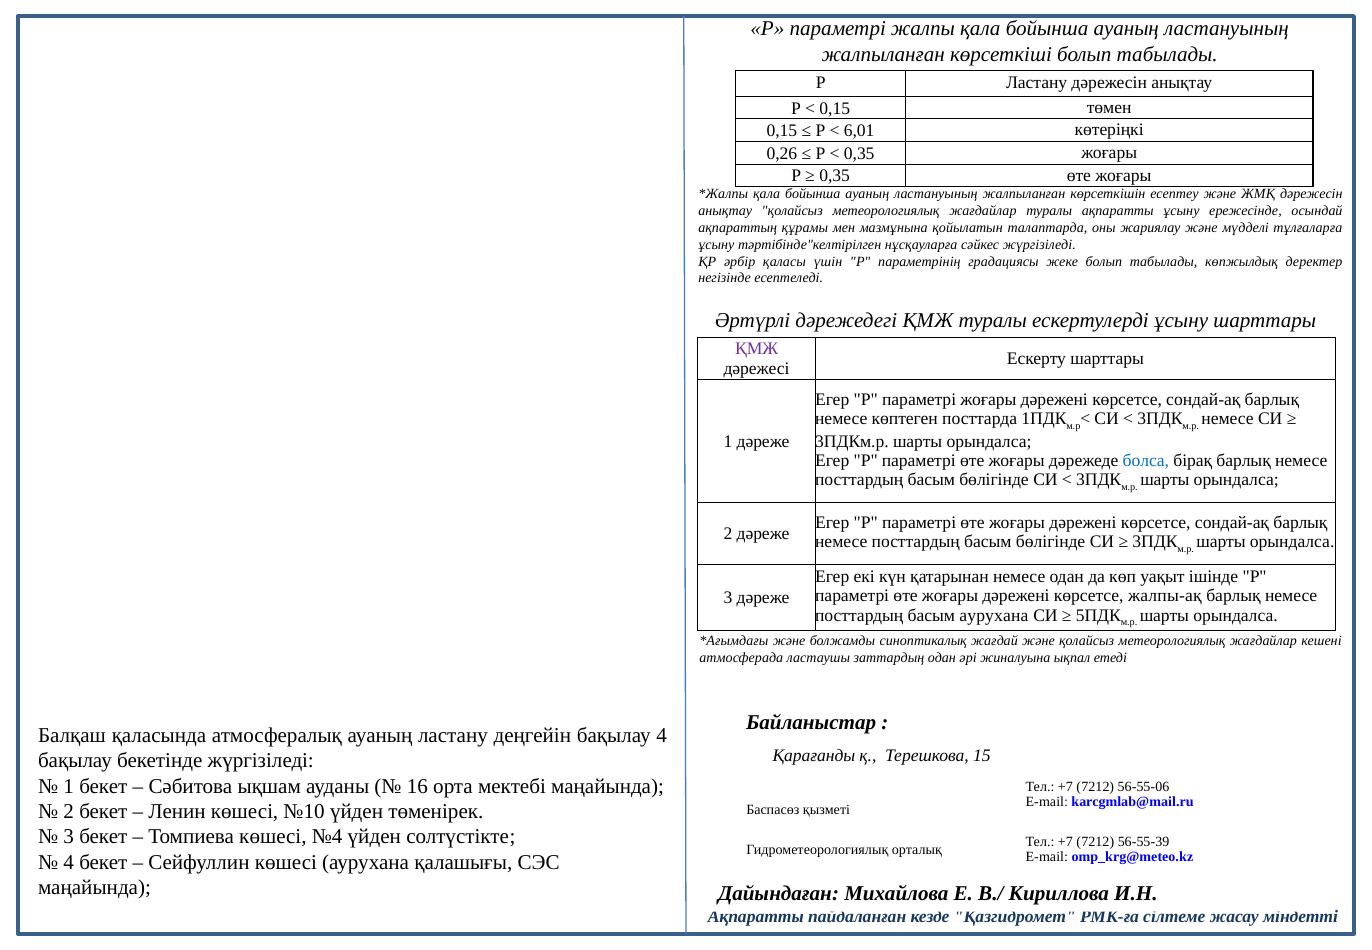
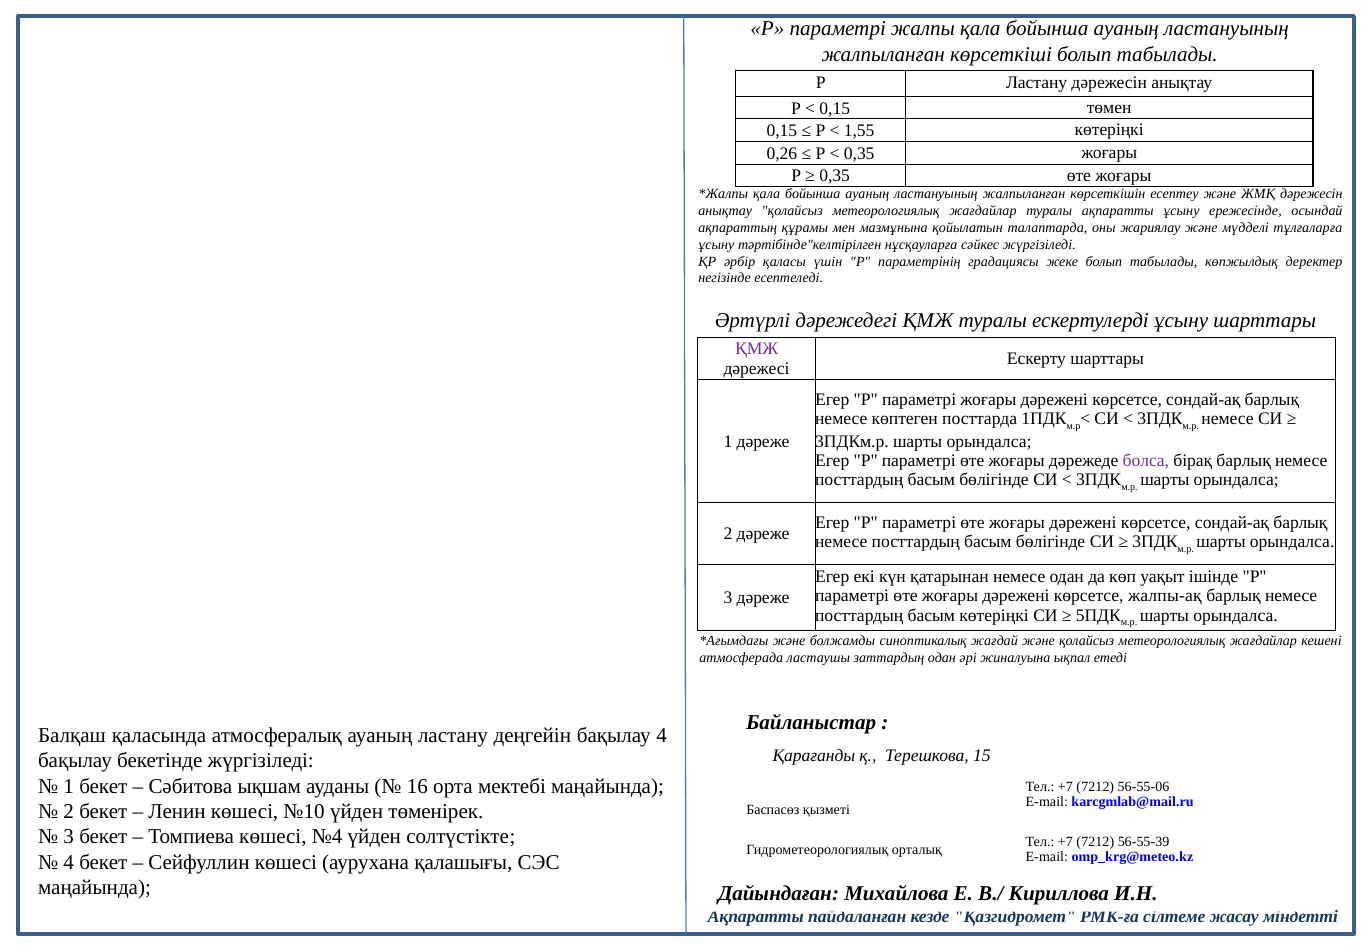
6,01: 6,01 -> 1,55
болса colour: blue -> purple
басым аурухана: аурухана -> көтеріңкі
